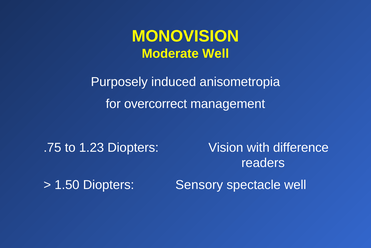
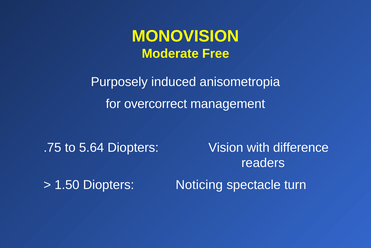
Moderate Well: Well -> Free
1.23: 1.23 -> 5.64
Sensory: Sensory -> Noticing
spectacle well: well -> turn
